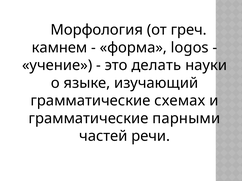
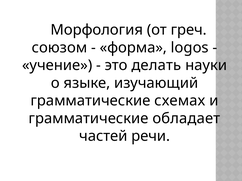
камнем: камнем -> союзом
парными: парными -> обладает
